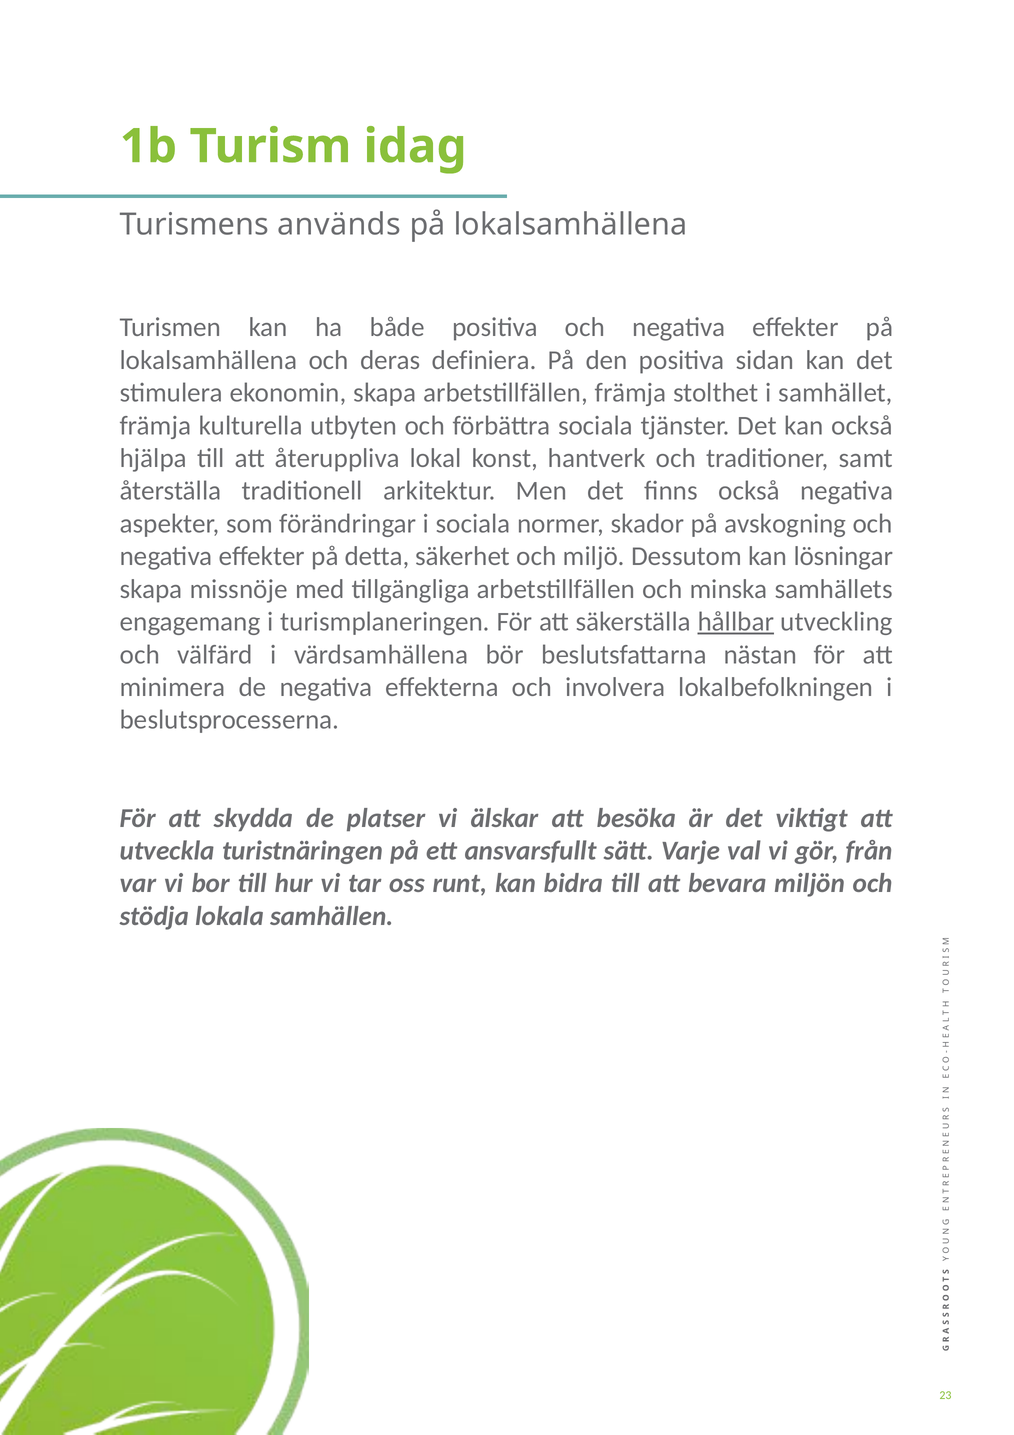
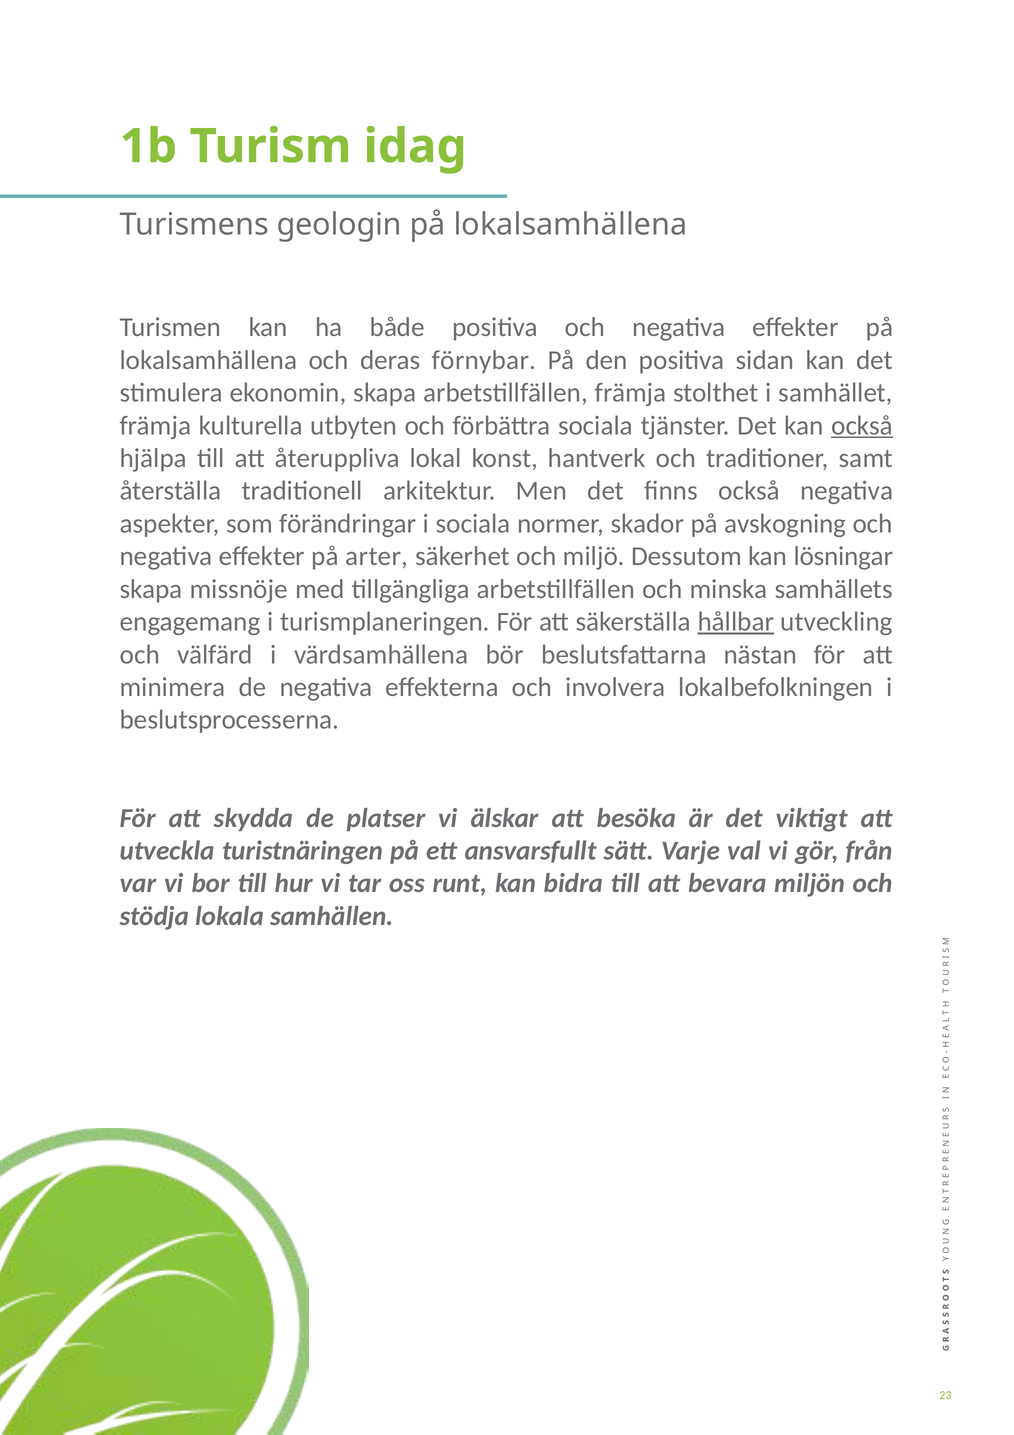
används: används -> geologin
definiera: definiera -> förnybar
också at (862, 425) underline: none -> present
detta: detta -> arter
